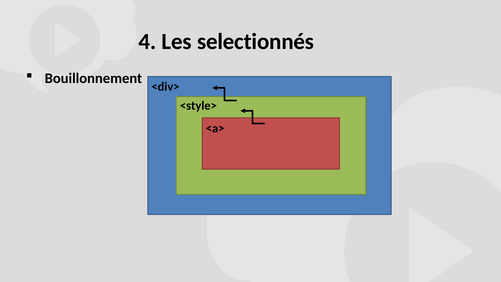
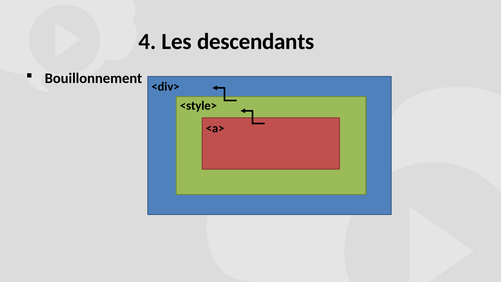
selectionnés: selectionnés -> descendants
